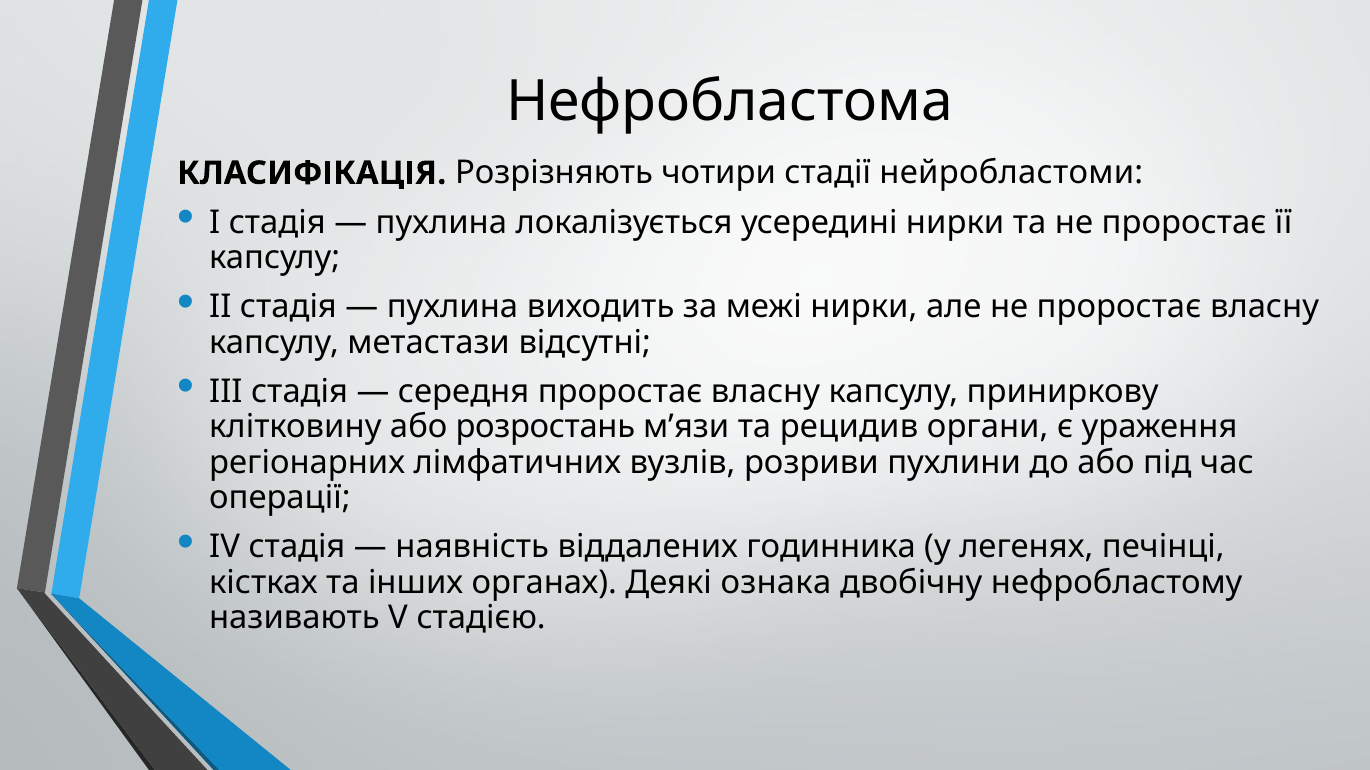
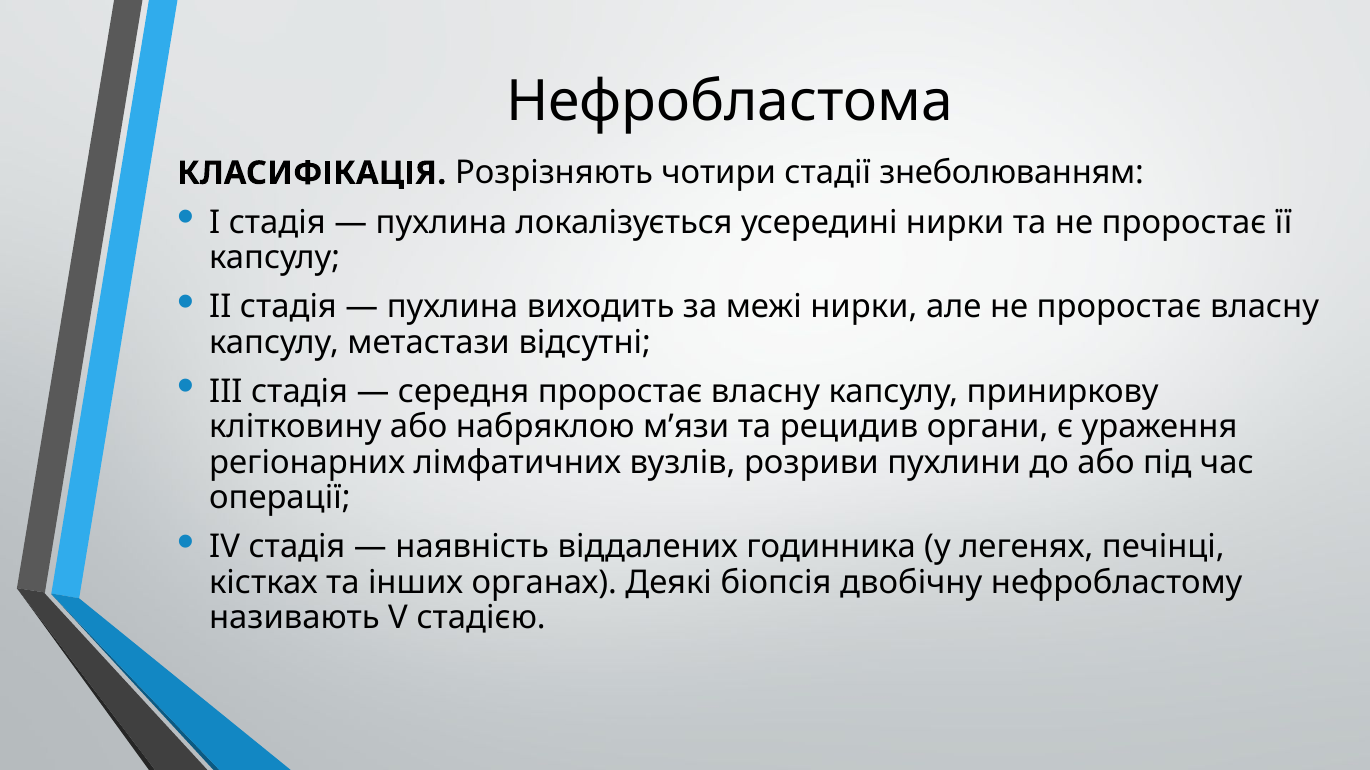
нейробластоми: нейробластоми -> знеболюванням
розростань: розростань -> набряклою
ознака: ознака -> біопсія
